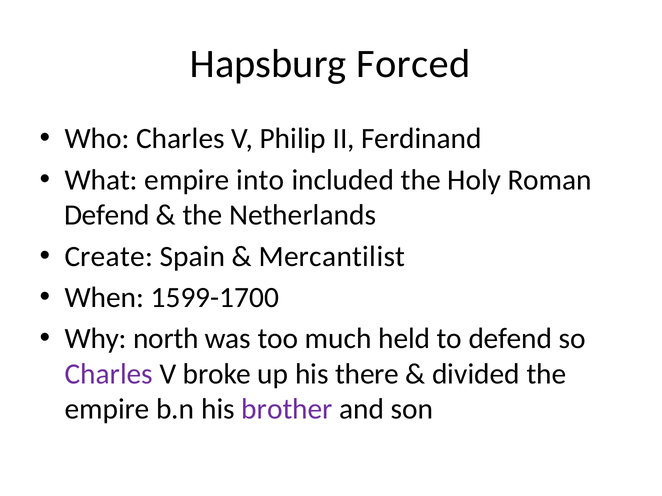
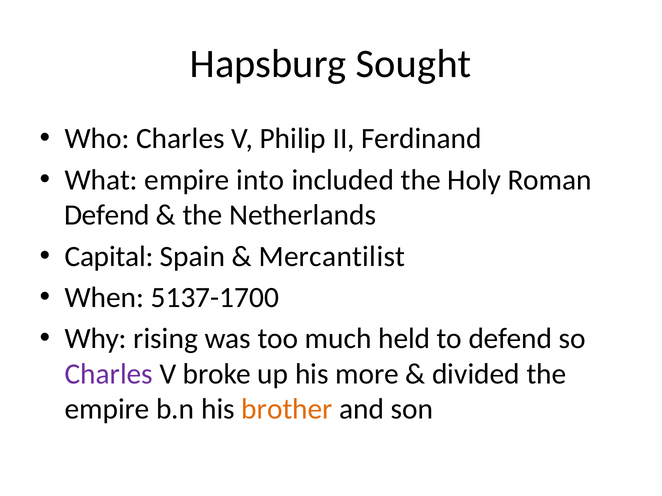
Forced: Forced -> Sought
Create: Create -> Capital
1599-1700: 1599-1700 -> 5137-1700
north: north -> rising
there: there -> more
brother colour: purple -> orange
